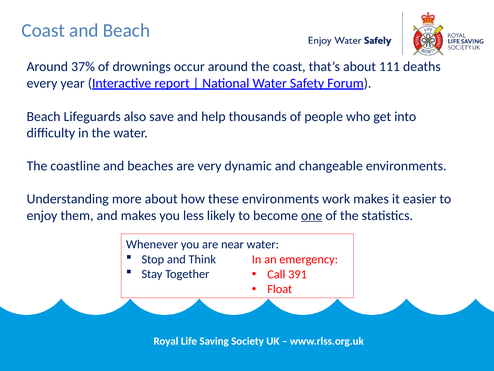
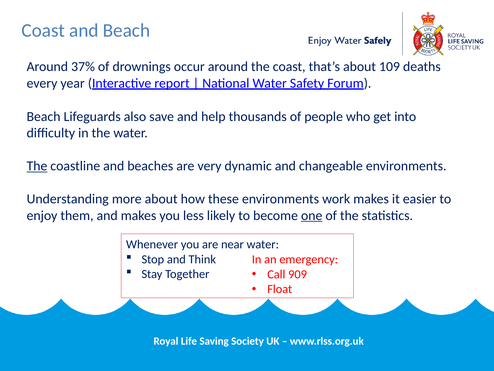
111: 111 -> 109
The at (37, 166) underline: none -> present
391: 391 -> 909
